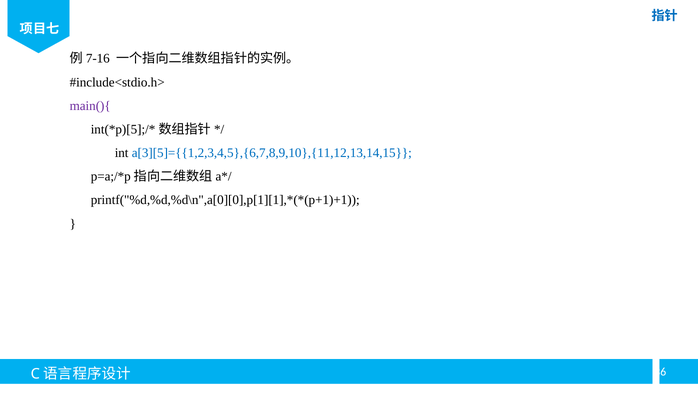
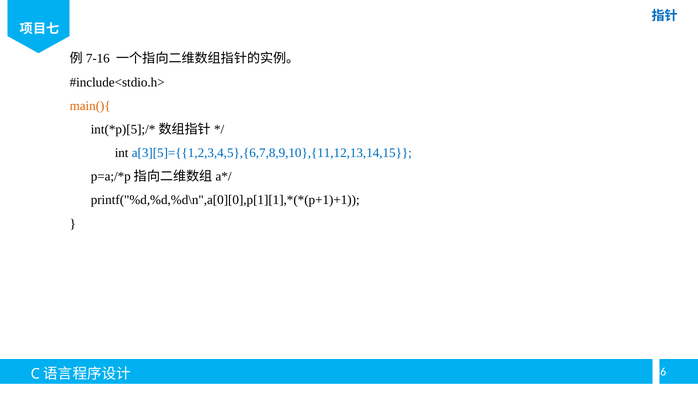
main(){ colour: purple -> orange
